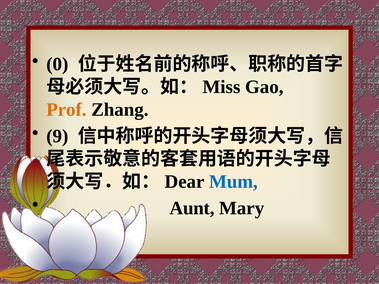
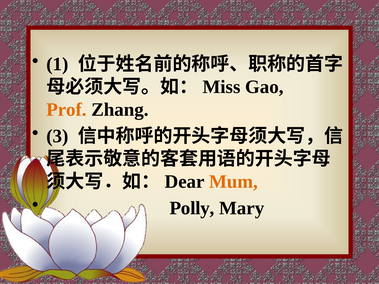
0: 0 -> 1
9: 9 -> 3
Mum colour: blue -> orange
Aunt: Aunt -> Polly
